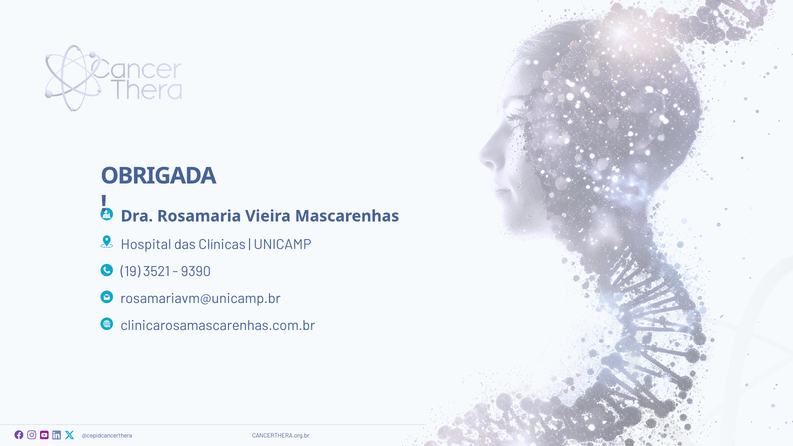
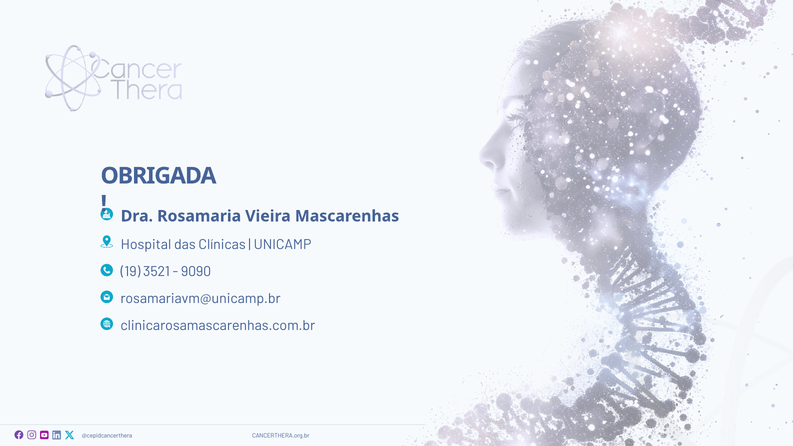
9390: 9390 -> 9090
